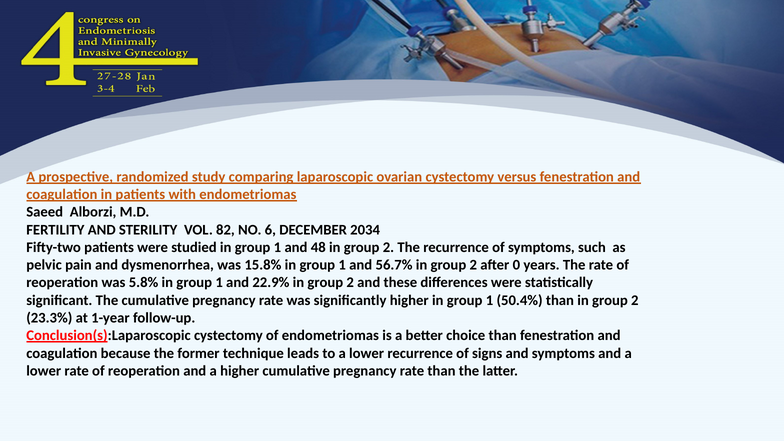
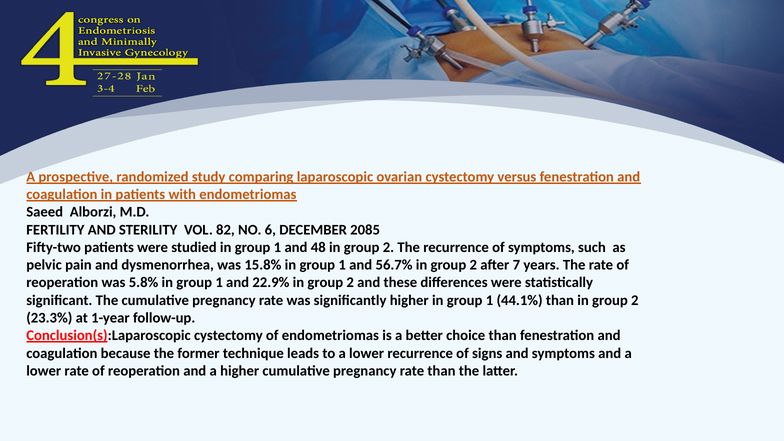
2034: 2034 -> 2085
0: 0 -> 7
50.4%: 50.4% -> 44.1%
